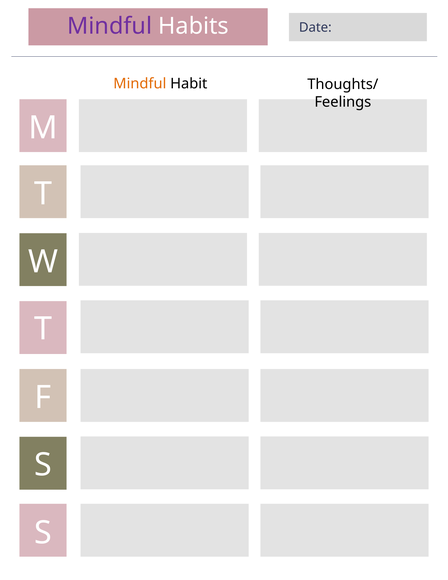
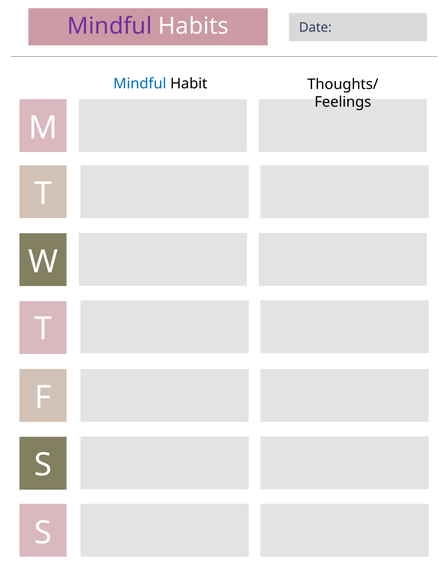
Mindful at (140, 83) colour: orange -> blue
